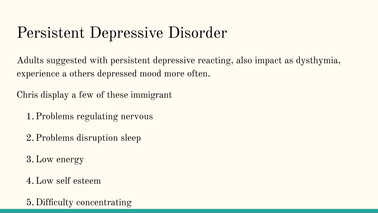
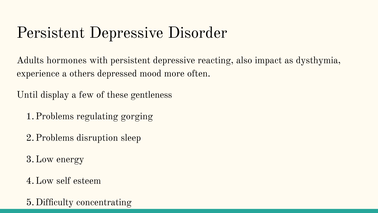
suggested: suggested -> hormones
Chris: Chris -> Until
immigrant: immigrant -> gentleness
nervous: nervous -> gorging
